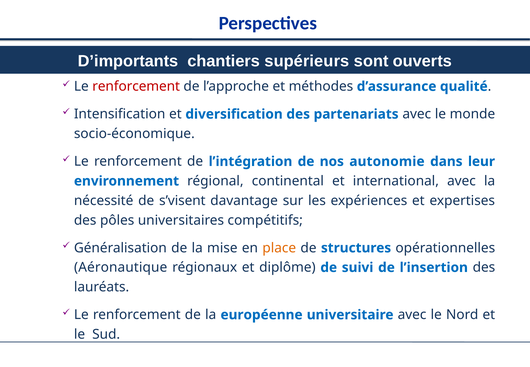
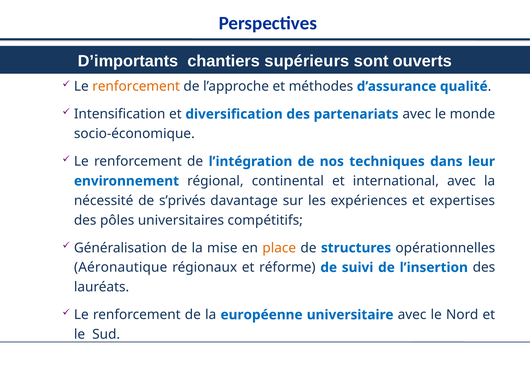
renforcement at (136, 86) colour: red -> orange
autonomie: autonomie -> techniques
s’visent: s’visent -> s’privés
diplôme: diplôme -> réforme
